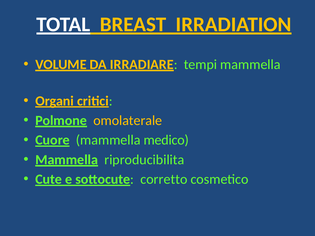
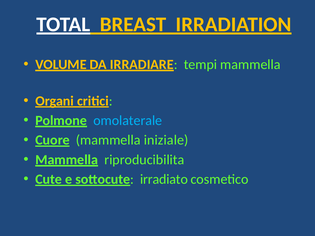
omolaterale colour: yellow -> light blue
medico: medico -> iniziale
corretto: corretto -> irradiato
